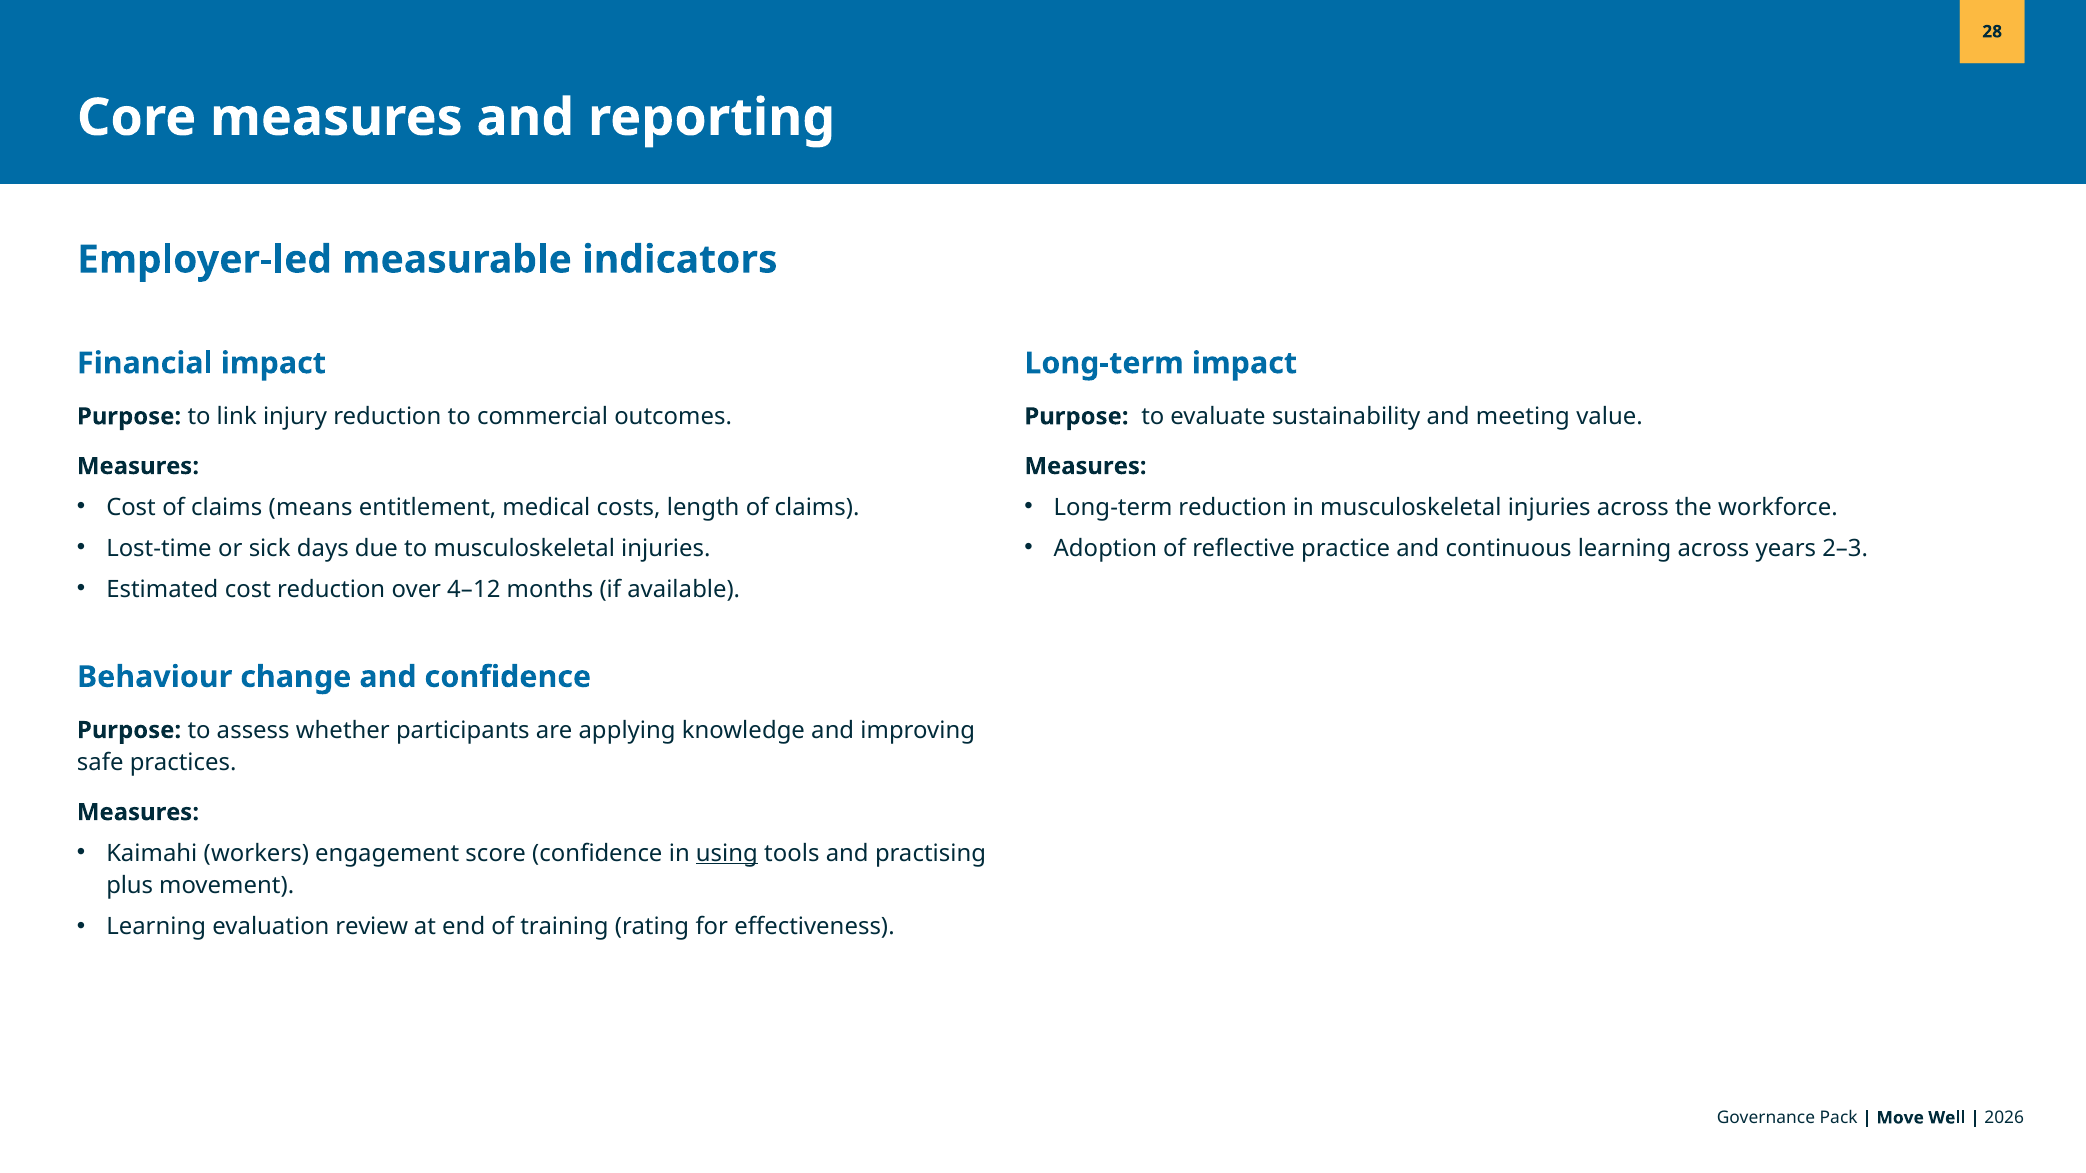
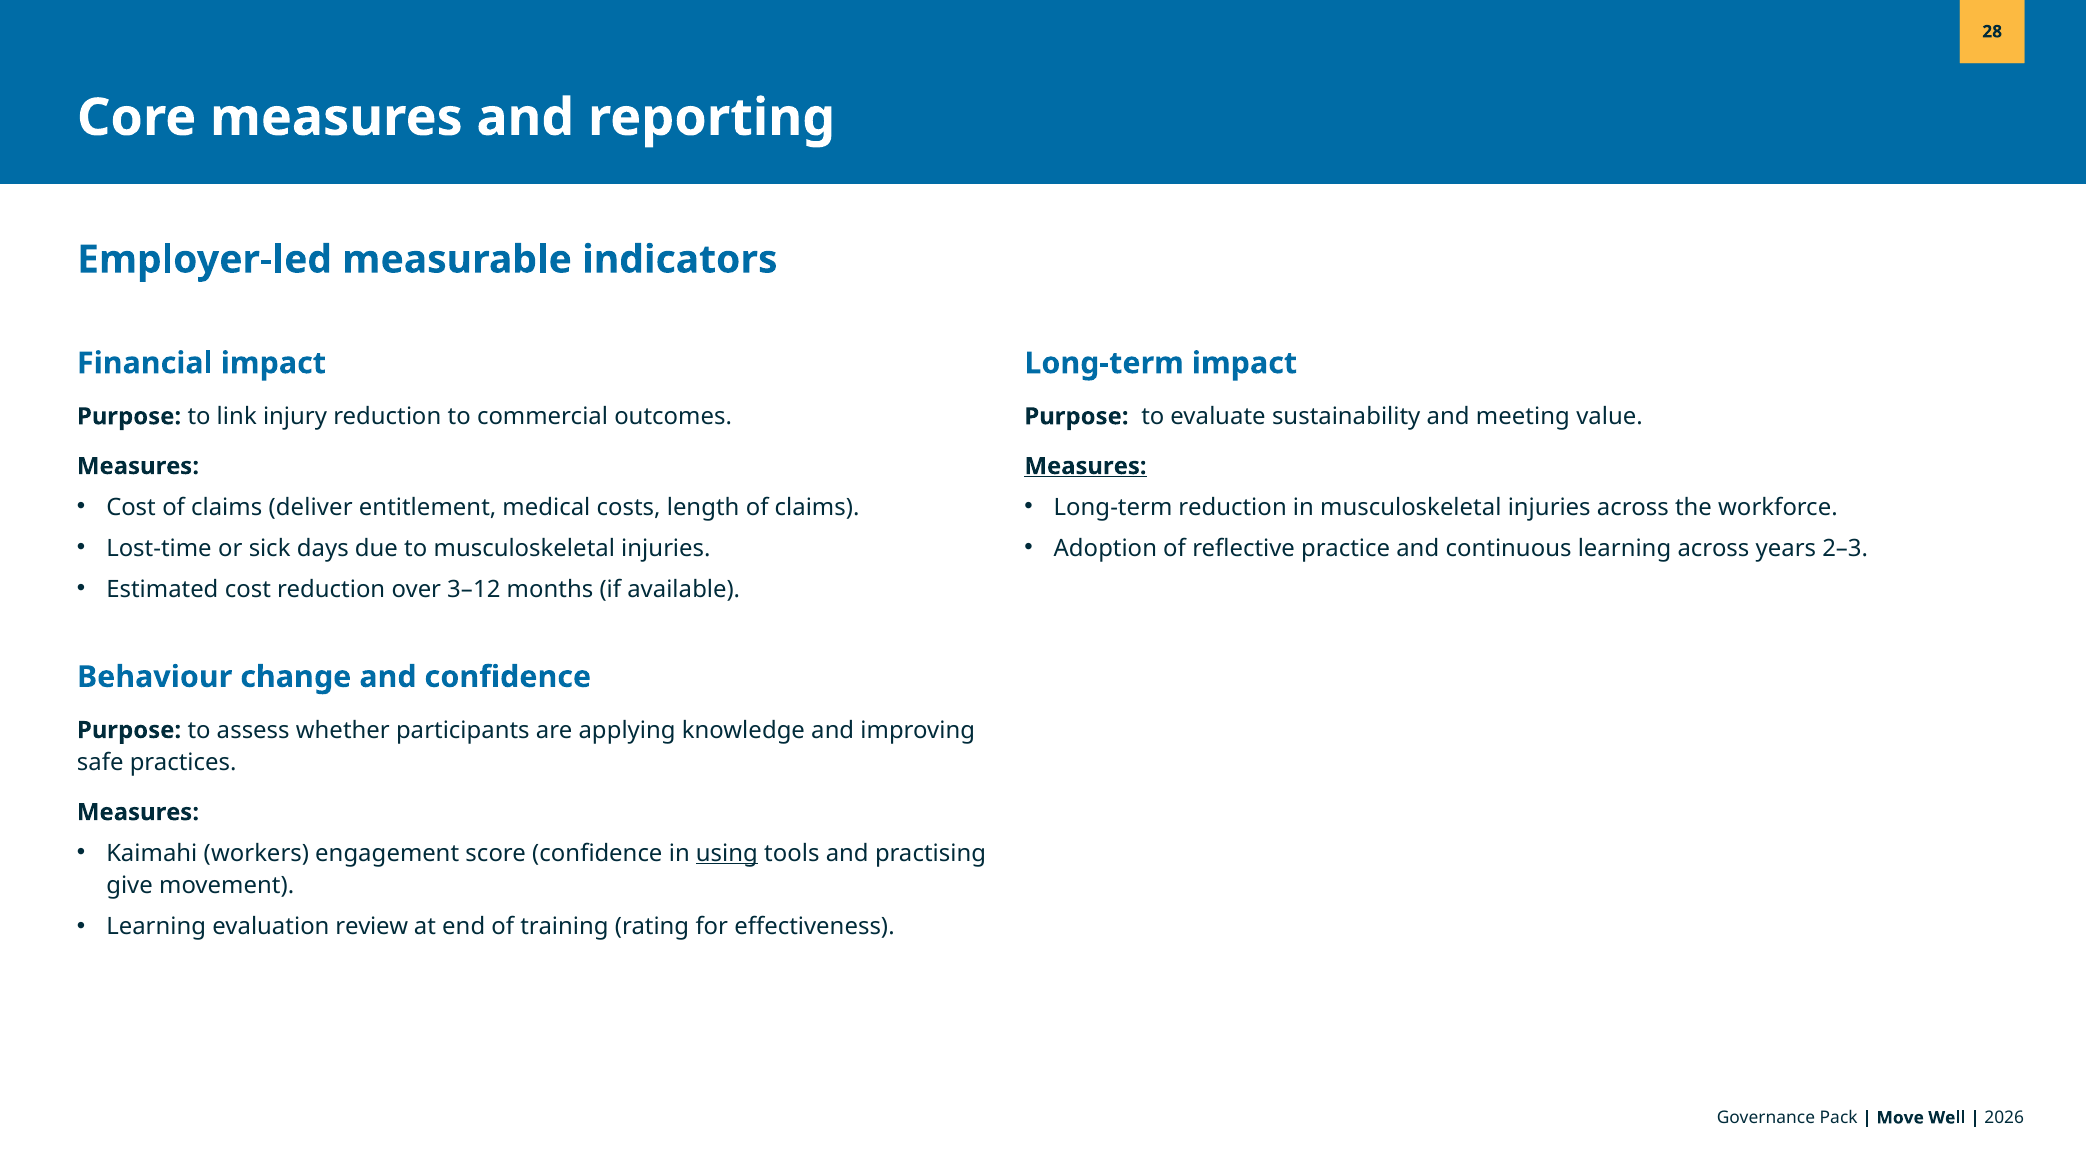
Measures at (1085, 466) underline: none -> present
means: means -> deliver
4–12: 4–12 -> 3–12
plus: plus -> give
